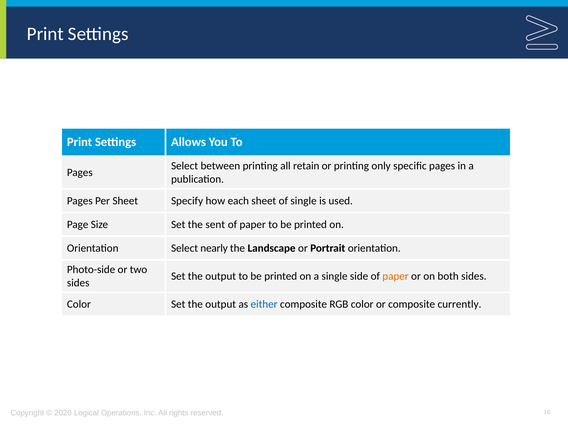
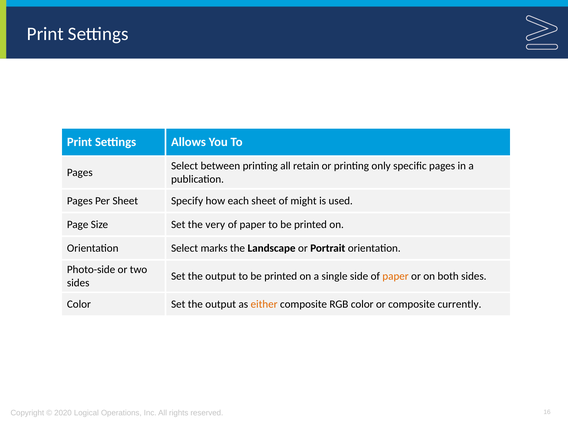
of single: single -> might
sent: sent -> very
nearly: nearly -> marks
either colour: blue -> orange
